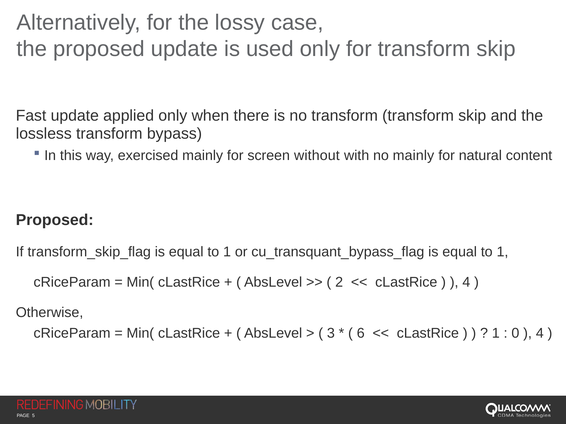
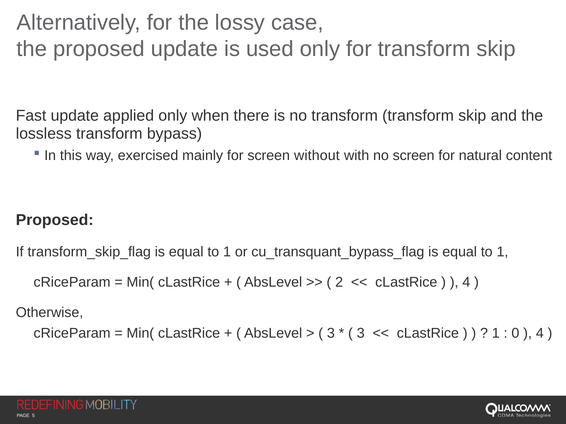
no mainly: mainly -> screen
6 at (361, 334): 6 -> 3
